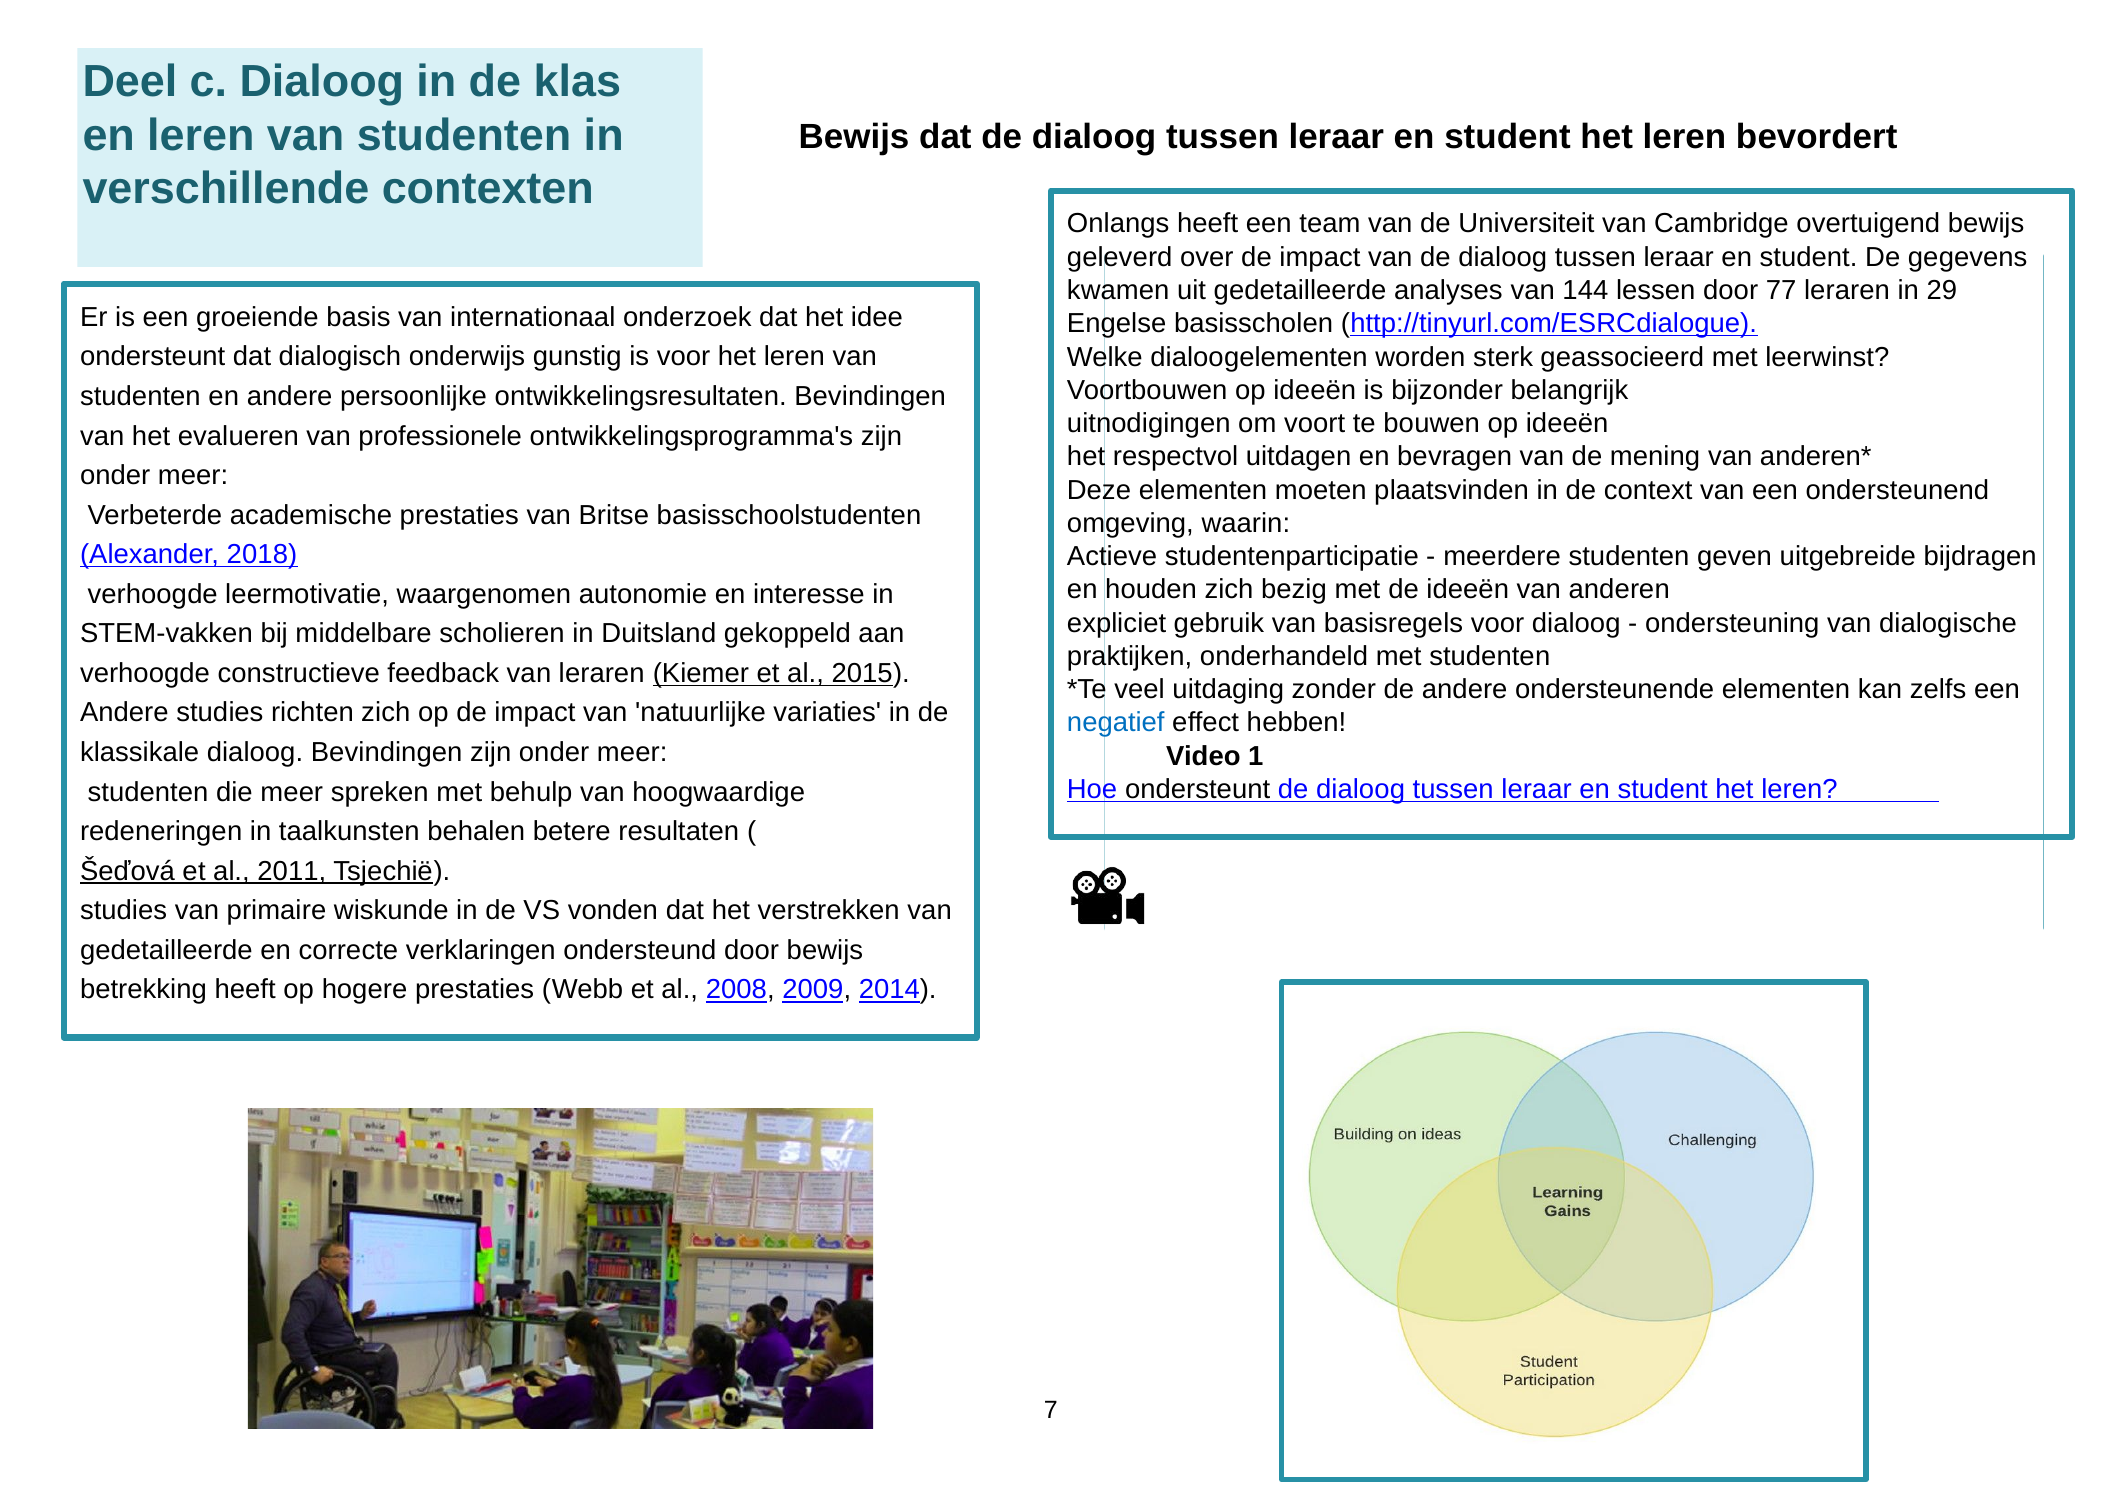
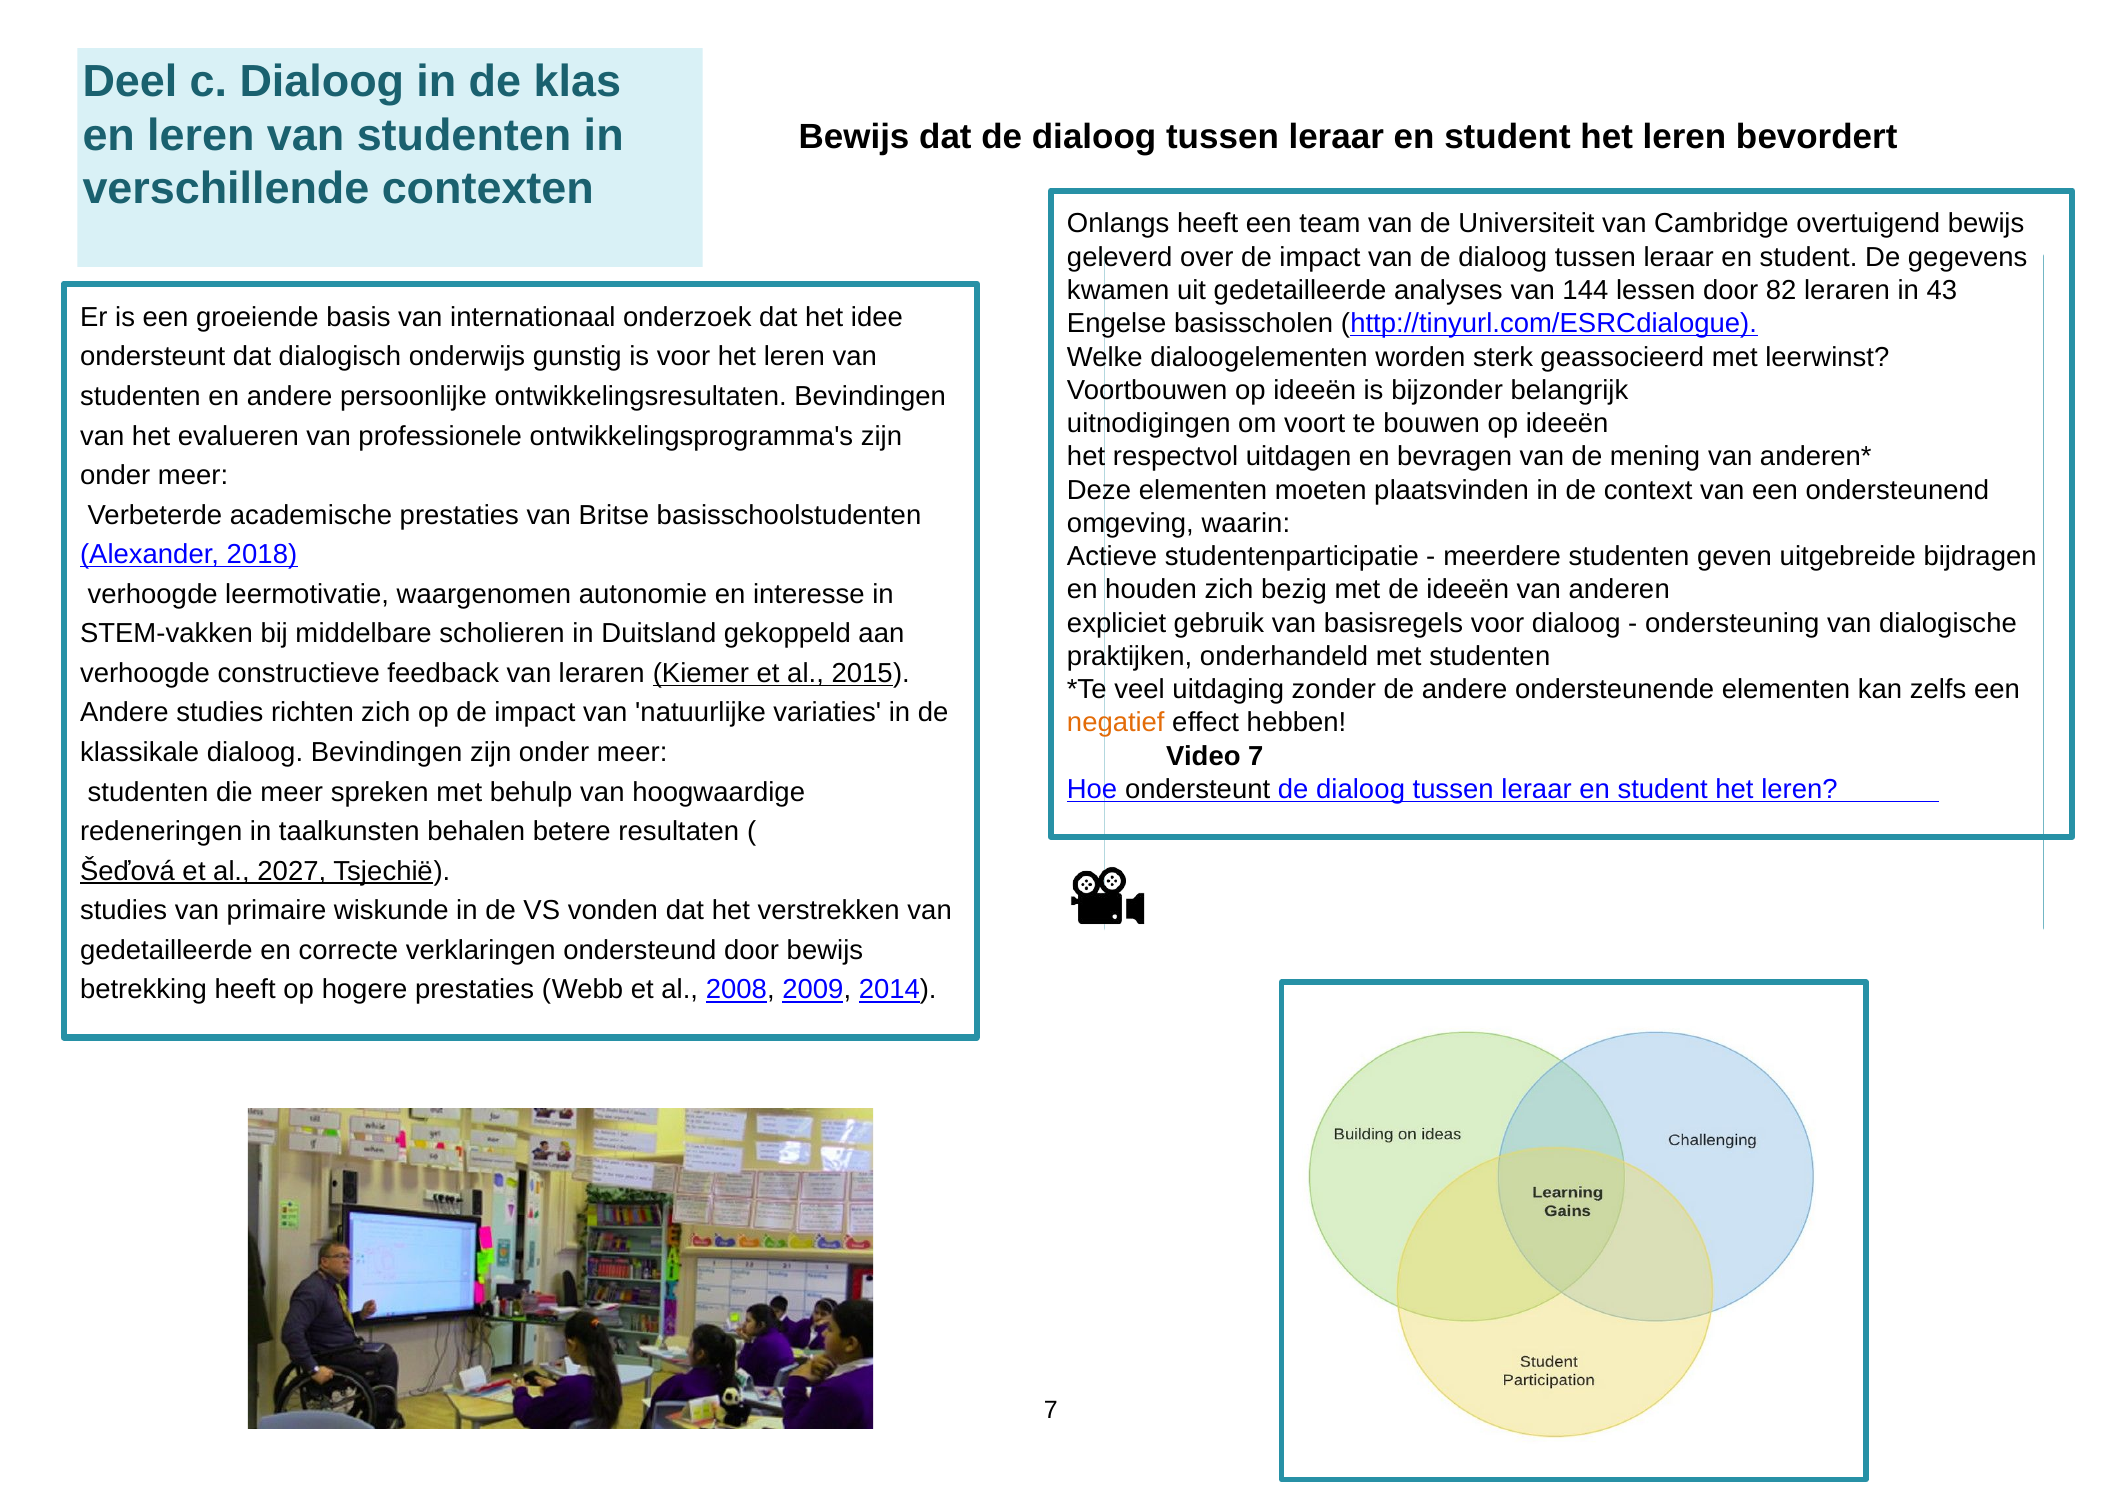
77: 77 -> 82
29: 29 -> 43
negatief colour: blue -> orange
Video 1: 1 -> 7
2011: 2011 -> 2027
